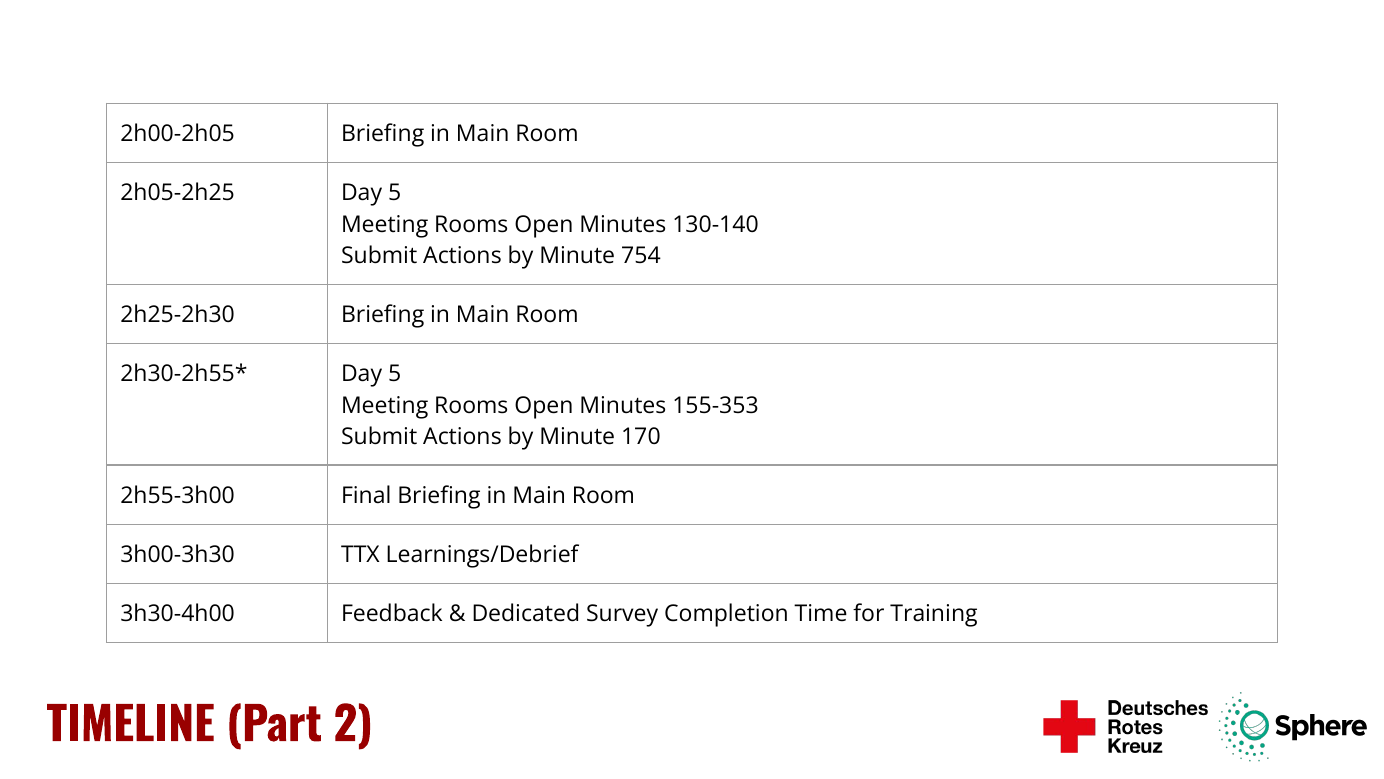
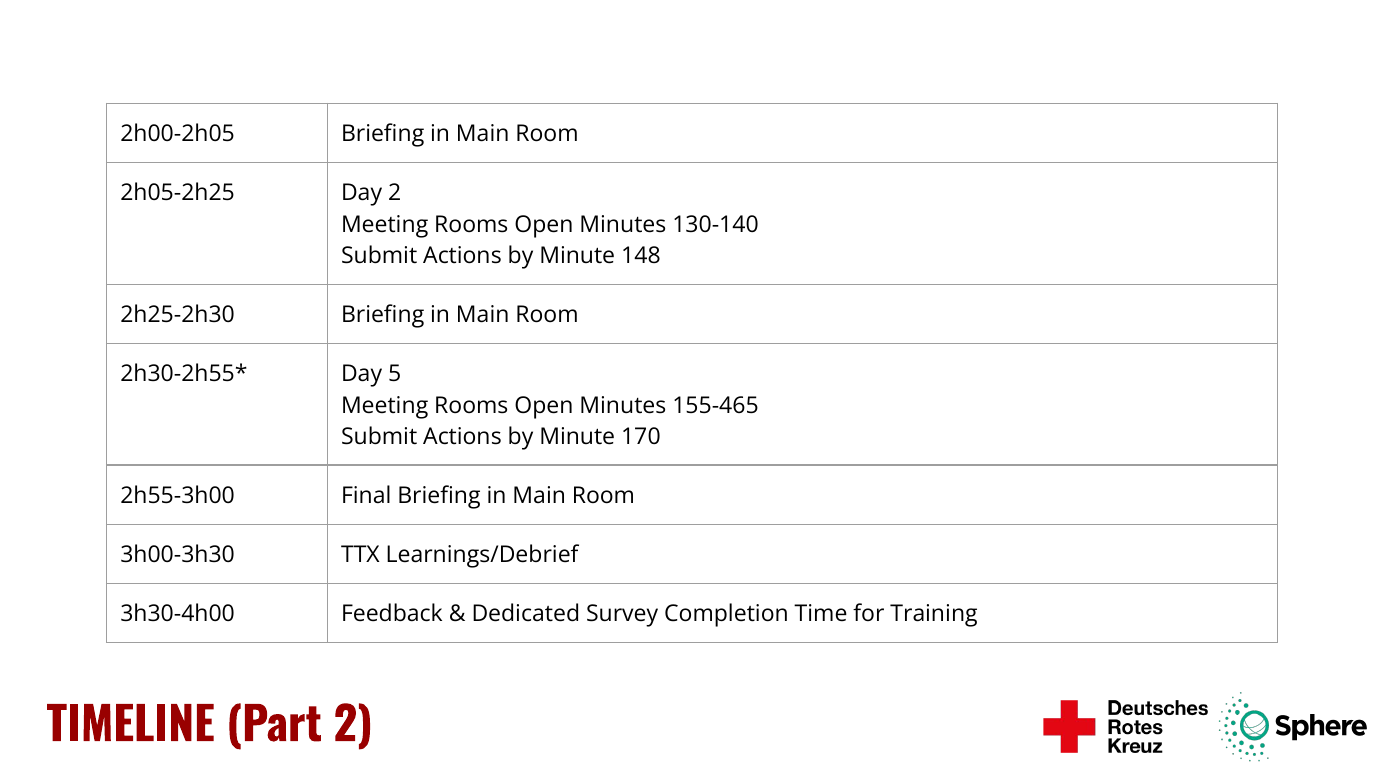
2h05-2h25 Day 5: 5 -> 2
754: 754 -> 148
155-353: 155-353 -> 155-465
